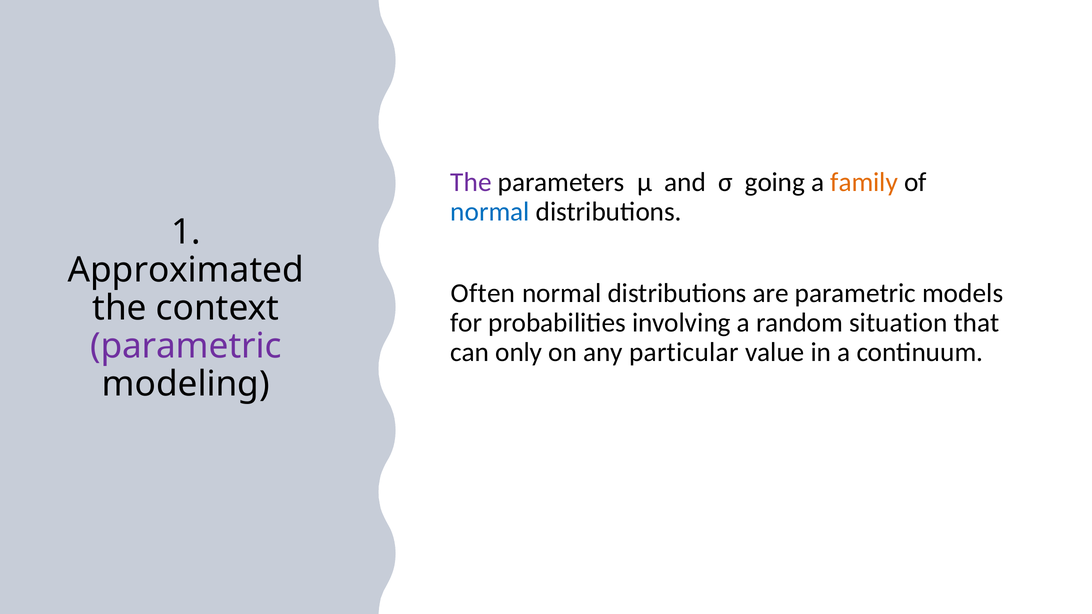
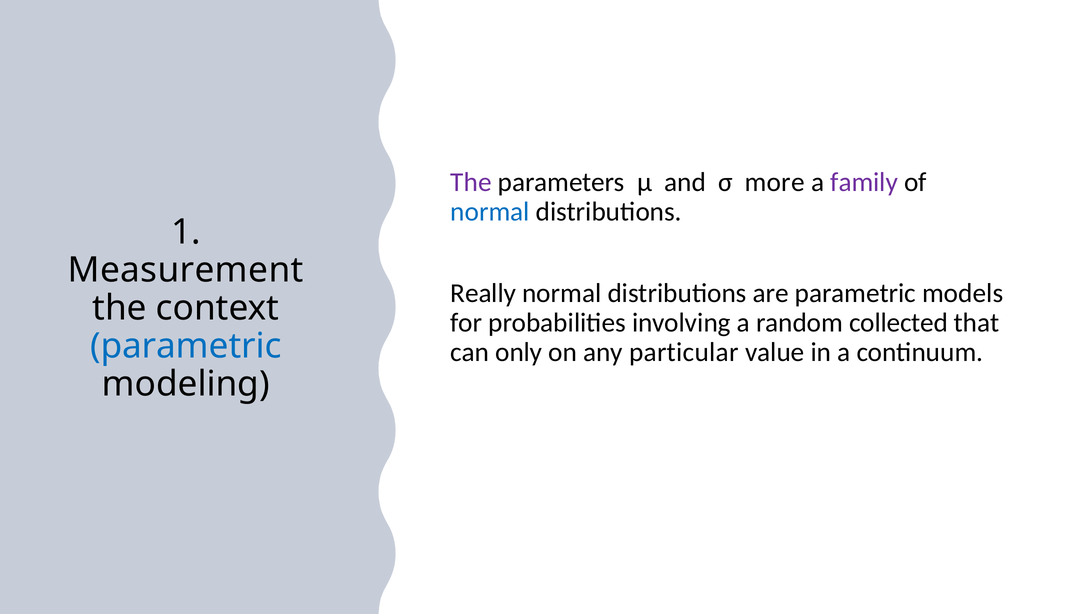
going: going -> more
family colour: orange -> purple
Approximated: Approximated -> Measurement
Often: Often -> Really
situation: situation -> collected
parametric at (186, 346) colour: purple -> blue
